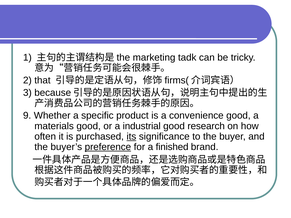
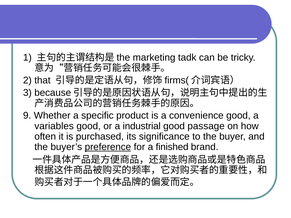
materials: materials -> variables
research: research -> passage
its underline: present -> none
